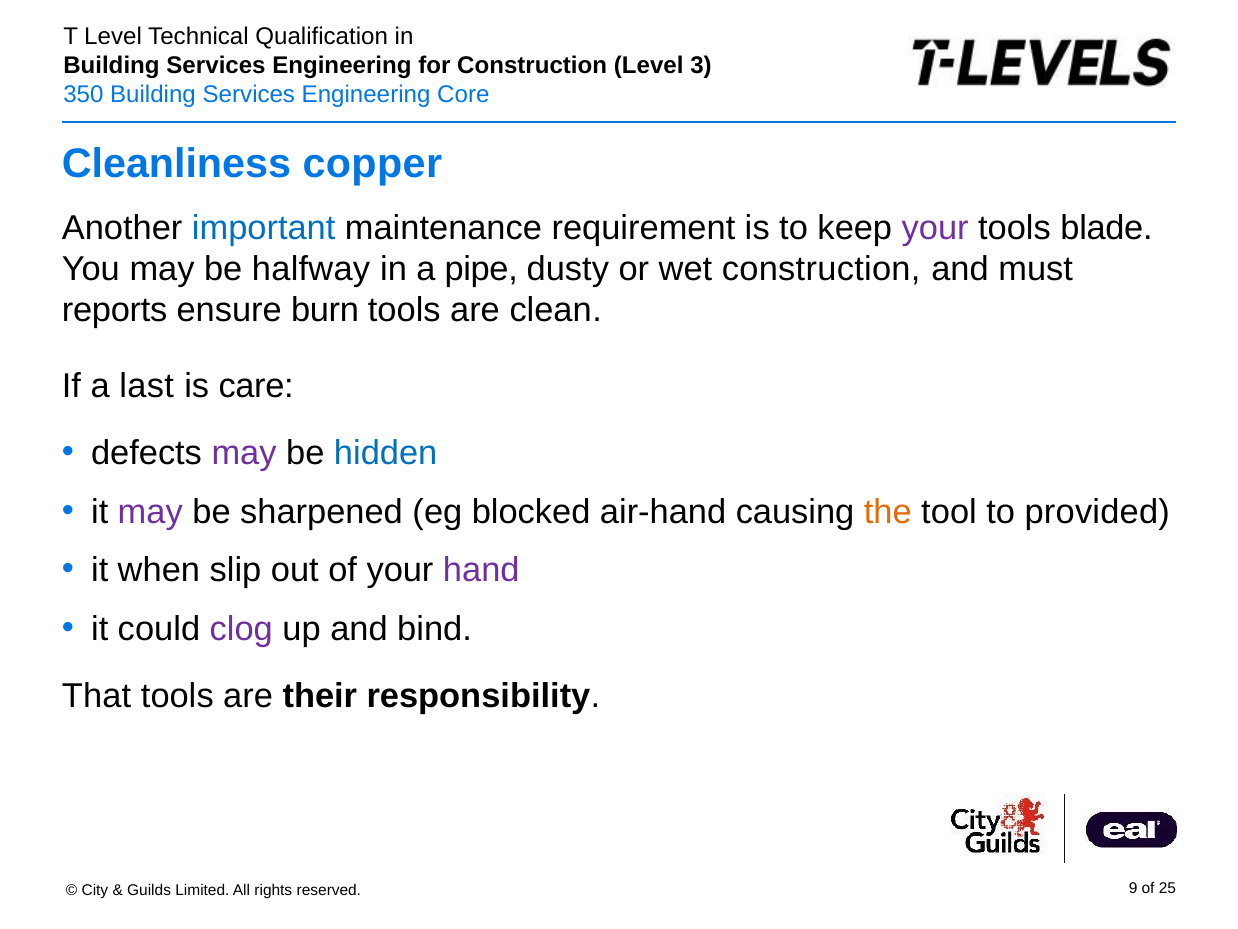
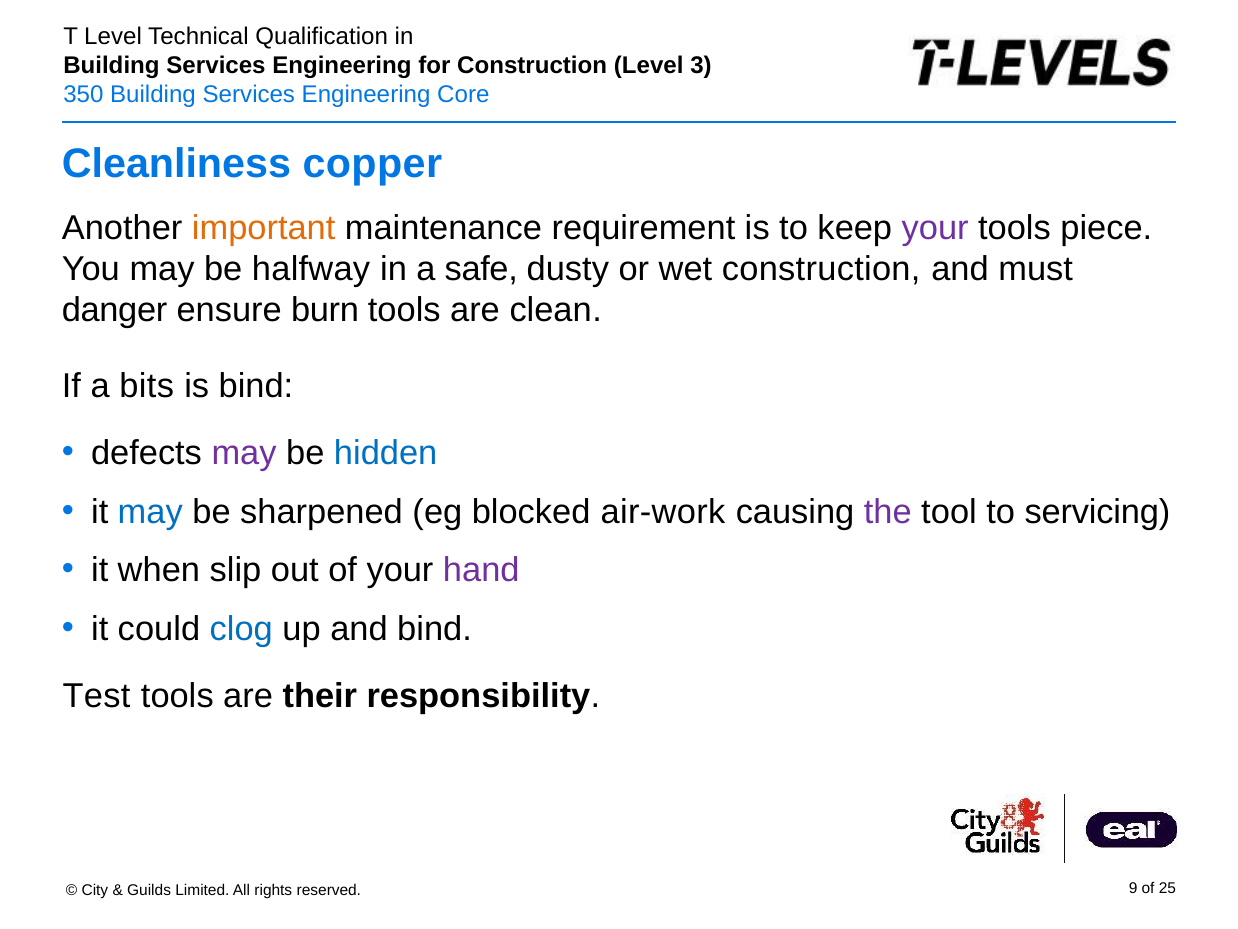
important colour: blue -> orange
blade: blade -> piece
pipe: pipe -> safe
reports: reports -> danger
last: last -> bits
is care: care -> bind
may at (150, 512) colour: purple -> blue
air-hand: air-hand -> air-work
the colour: orange -> purple
provided: provided -> servicing
clog colour: purple -> blue
That: That -> Test
